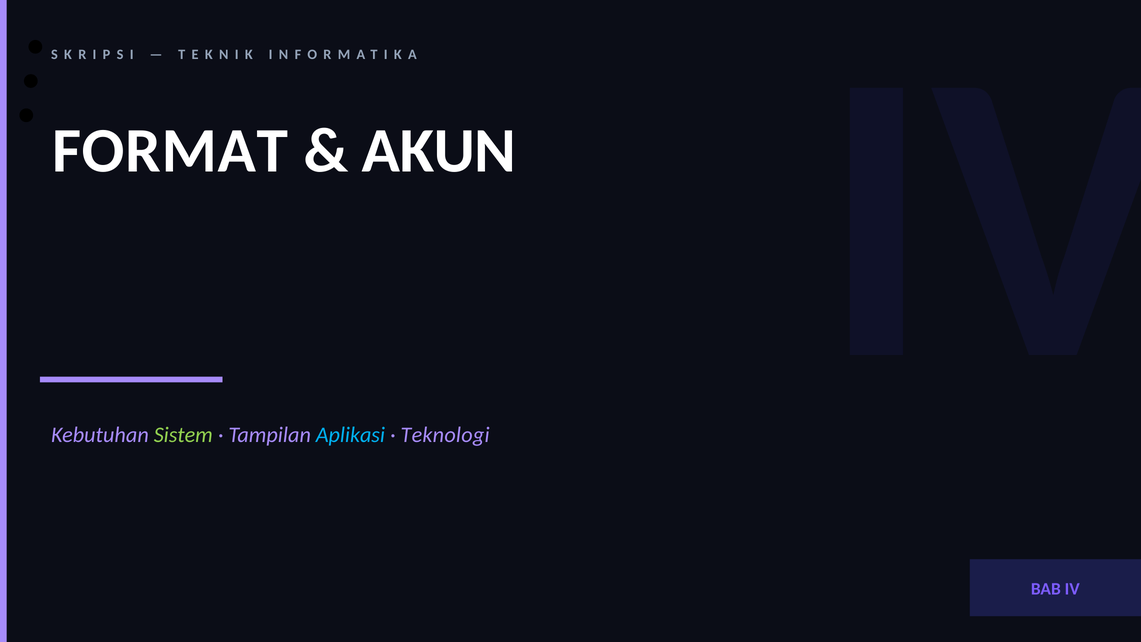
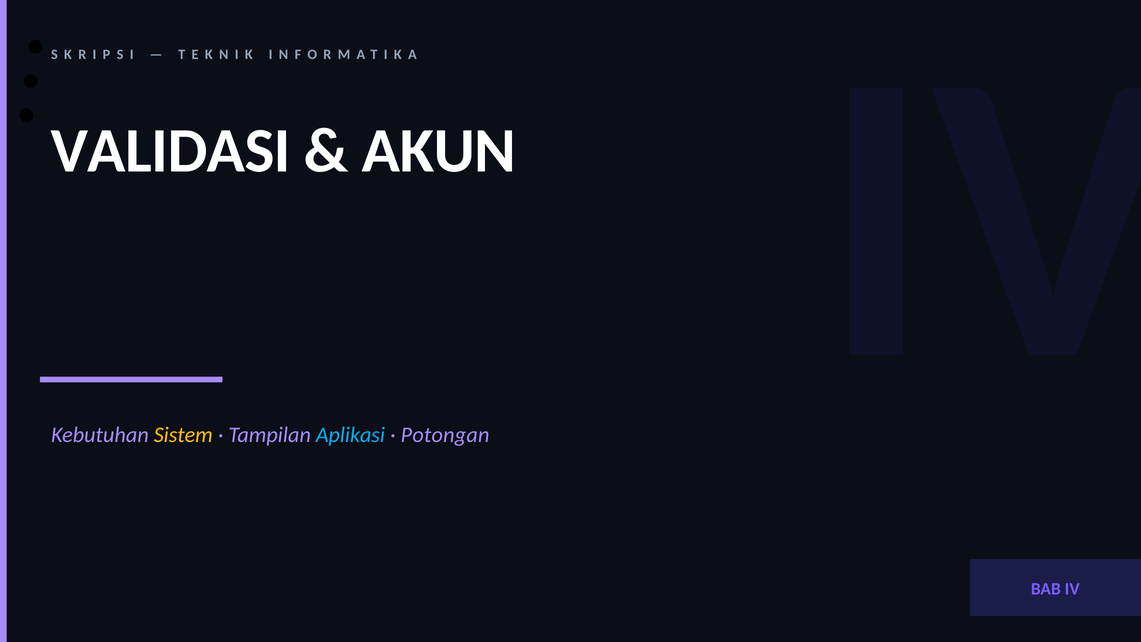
FORMAT: FORMAT -> VALIDASI
Sistem colour: light green -> yellow
Teknologi: Teknologi -> Potongan
